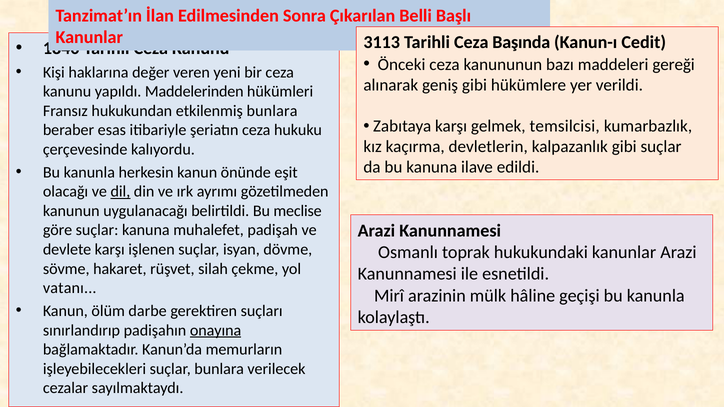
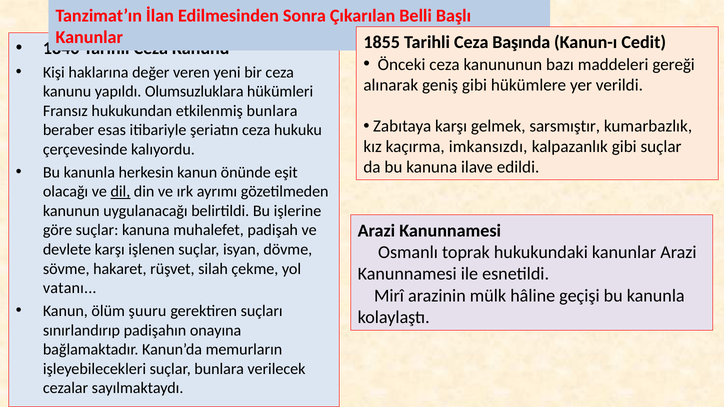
3113: 3113 -> 1855
Maddelerinden: Maddelerinden -> Olumsuzluklara
temsilcisi: temsilcisi -> sarsmıştır
devletlerin: devletlerin -> imkansızdı
meclise: meclise -> işlerine
darbe: darbe -> şuuru
onayına underline: present -> none
